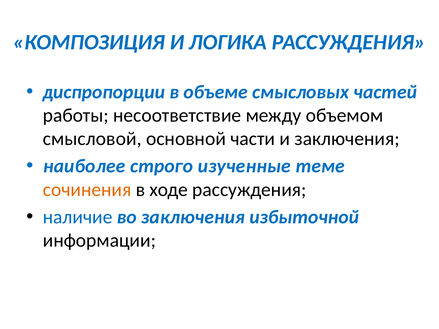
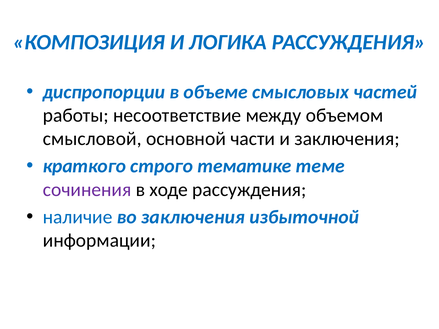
наиболее: наиболее -> краткого
изученные: изученные -> тематике
сочинения colour: orange -> purple
